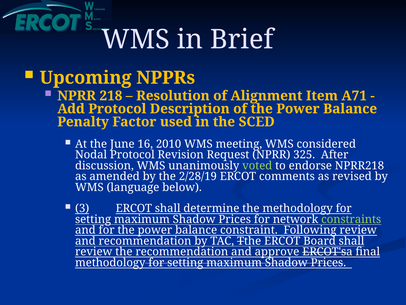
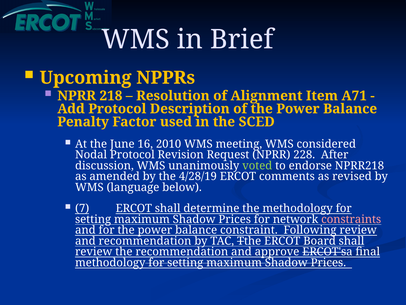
325: 325 -> 228
2/28/19: 2/28/19 -> 4/28/19
3: 3 -> 7
constraints colour: light green -> pink
